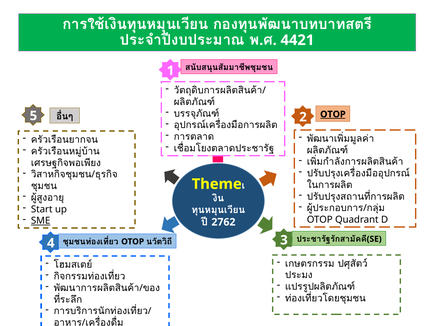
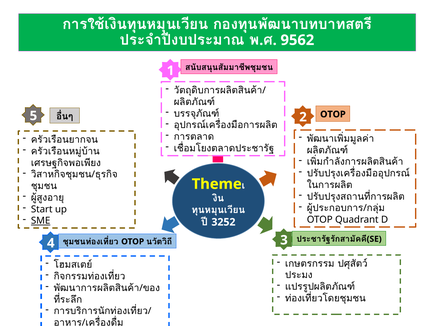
4421: 4421 -> 9562
OTOP at (333, 114) underline: present -> none
2762: 2762 -> 3252
